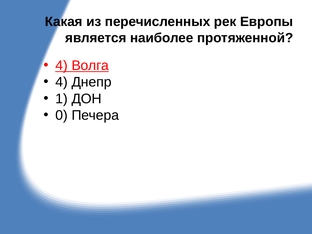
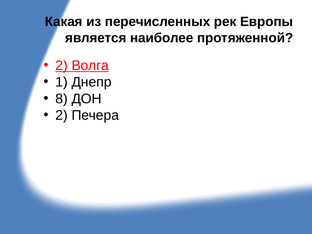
4 at (62, 65): 4 -> 2
4 at (62, 82): 4 -> 1
1: 1 -> 8
0 at (62, 115): 0 -> 2
